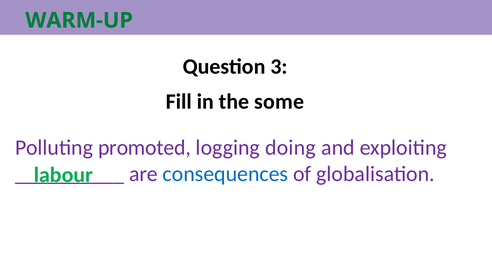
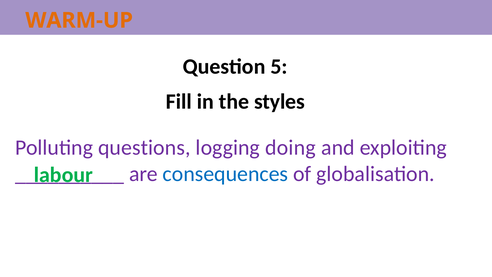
WARM-UP colour: green -> orange
3: 3 -> 5
some: some -> styles
promoted: promoted -> questions
